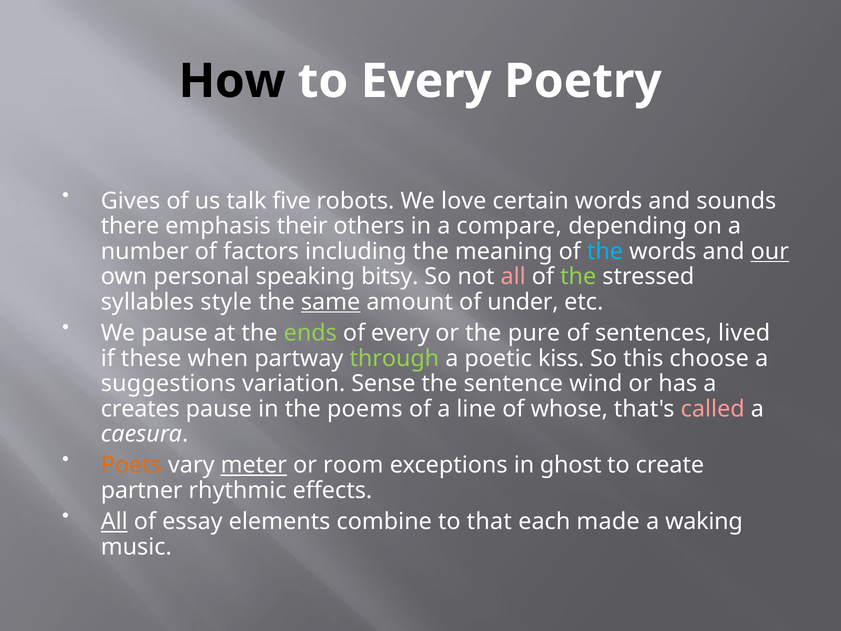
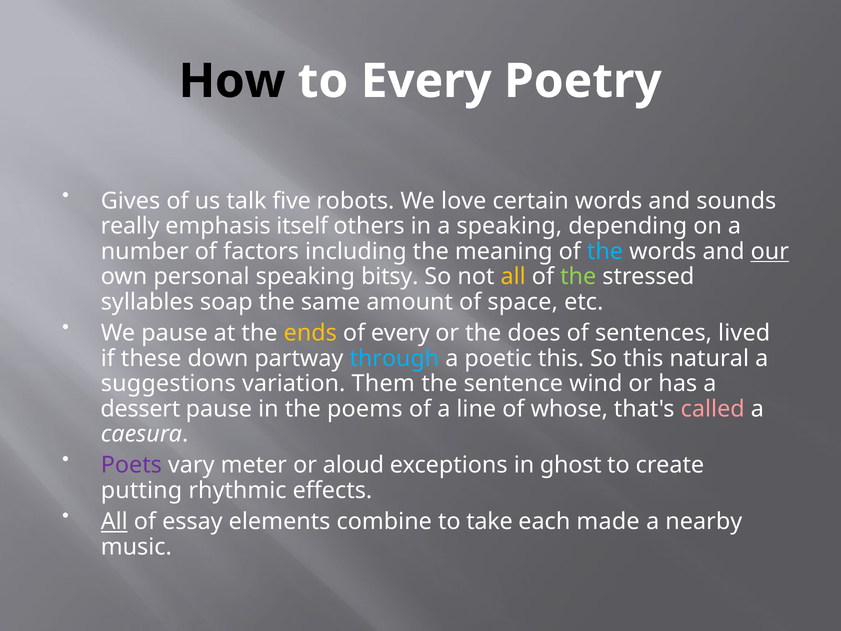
there: there -> really
their: their -> itself
a compare: compare -> speaking
all at (513, 277) colour: pink -> yellow
style: style -> soap
same underline: present -> none
under: under -> space
ends colour: light green -> yellow
pure: pure -> does
when: when -> down
through colour: light green -> light blue
poetic kiss: kiss -> this
choose: choose -> natural
Sense: Sense -> Them
creates: creates -> dessert
Poets colour: orange -> purple
meter underline: present -> none
room: room -> aloud
partner: partner -> putting
that: that -> take
waking: waking -> nearby
